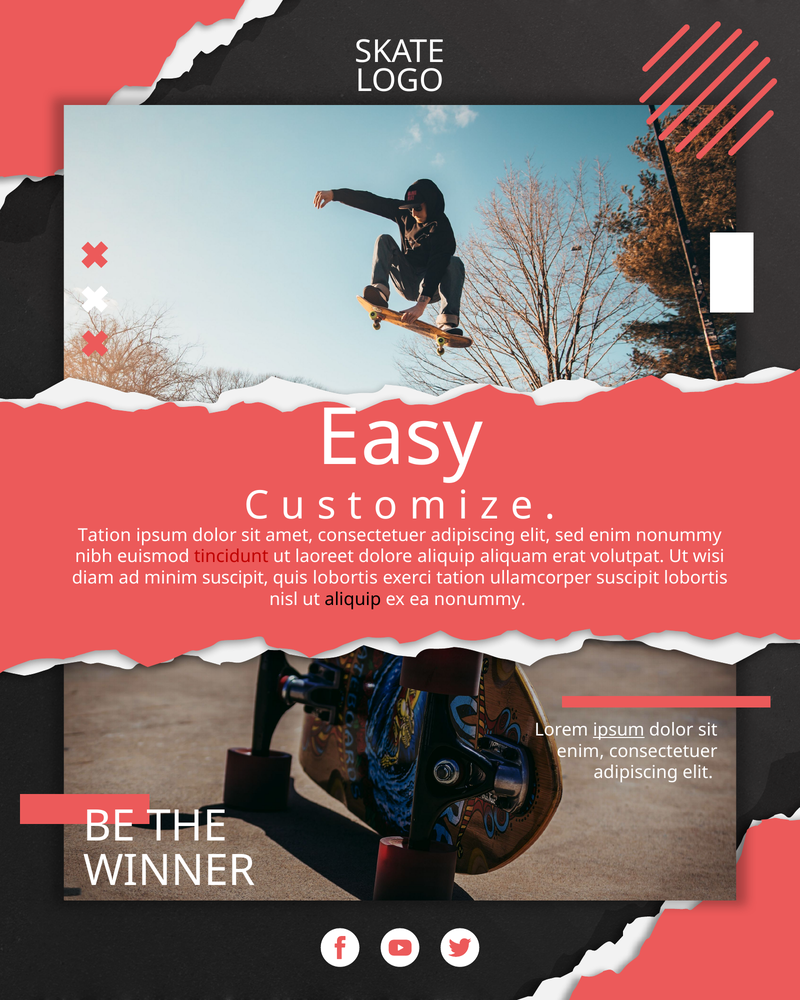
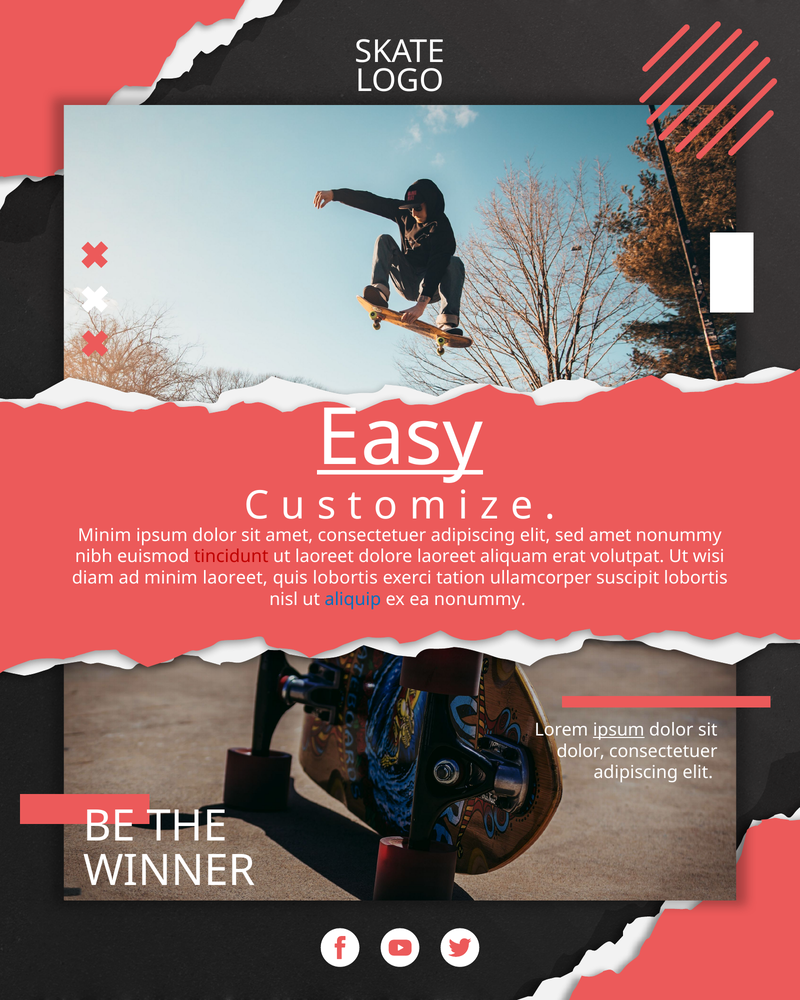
Easy underline: none -> present
Tation at (105, 535): Tation -> Minim
sed enim: enim -> amet
dolore aliquip: aliquip -> laoreet
minim suscipit: suscipit -> laoreet
aliquip at (353, 599) colour: black -> blue
enim at (580, 751): enim -> dolor
